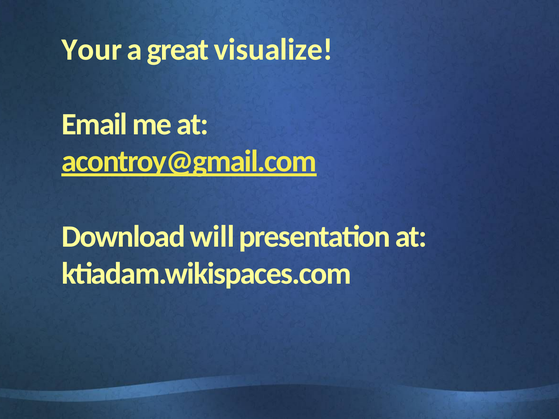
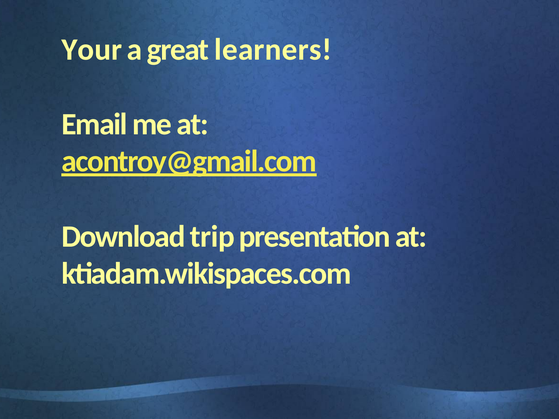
visualize: visualize -> learners
will: will -> trip
